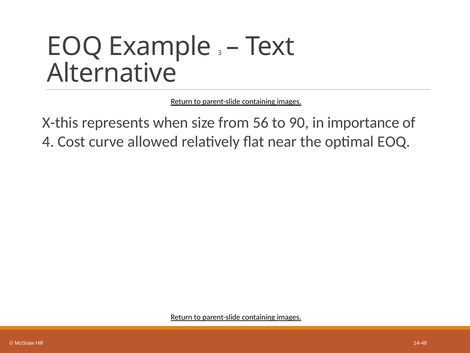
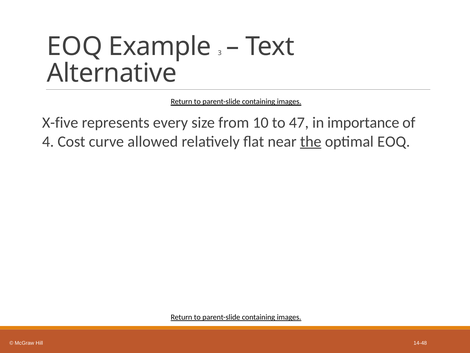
X-this: X-this -> X-five
when: when -> every
56: 56 -> 10
90: 90 -> 47
the underline: none -> present
